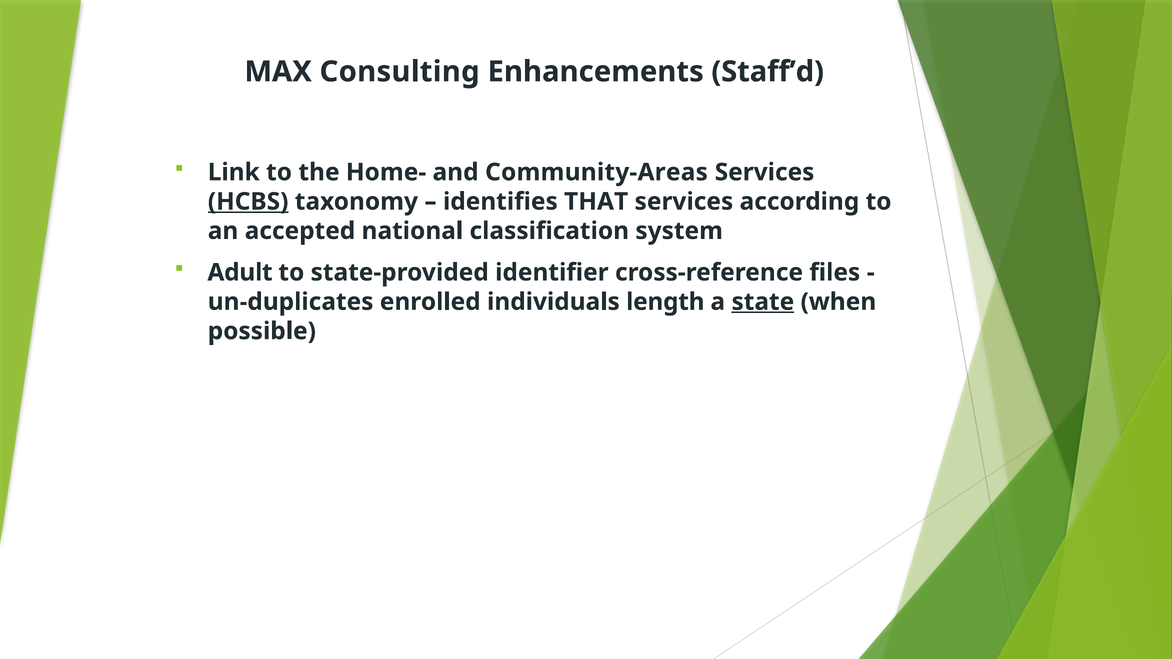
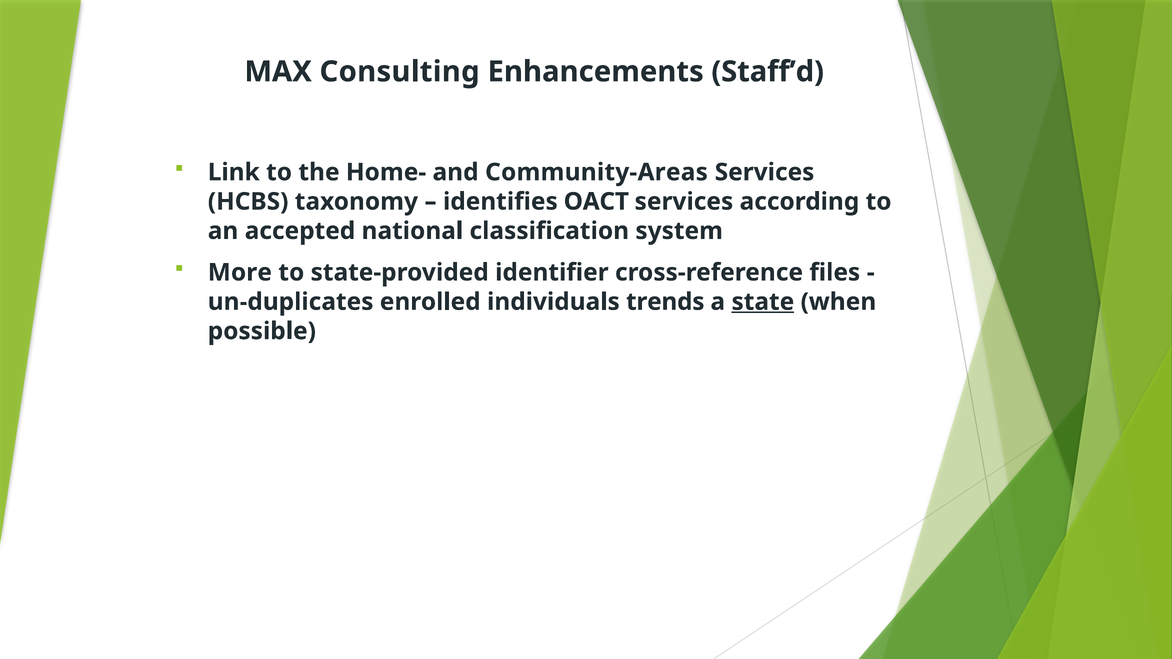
HCBS underline: present -> none
THAT: THAT -> OACT
Adult: Adult -> More
length: length -> trends
